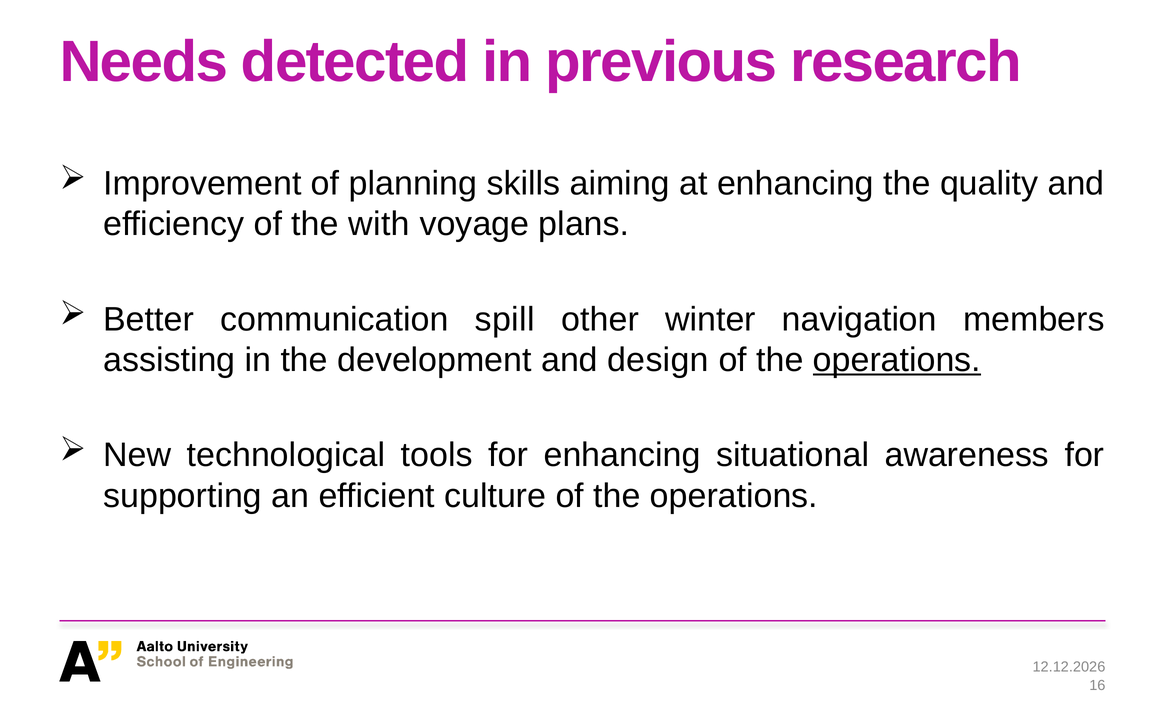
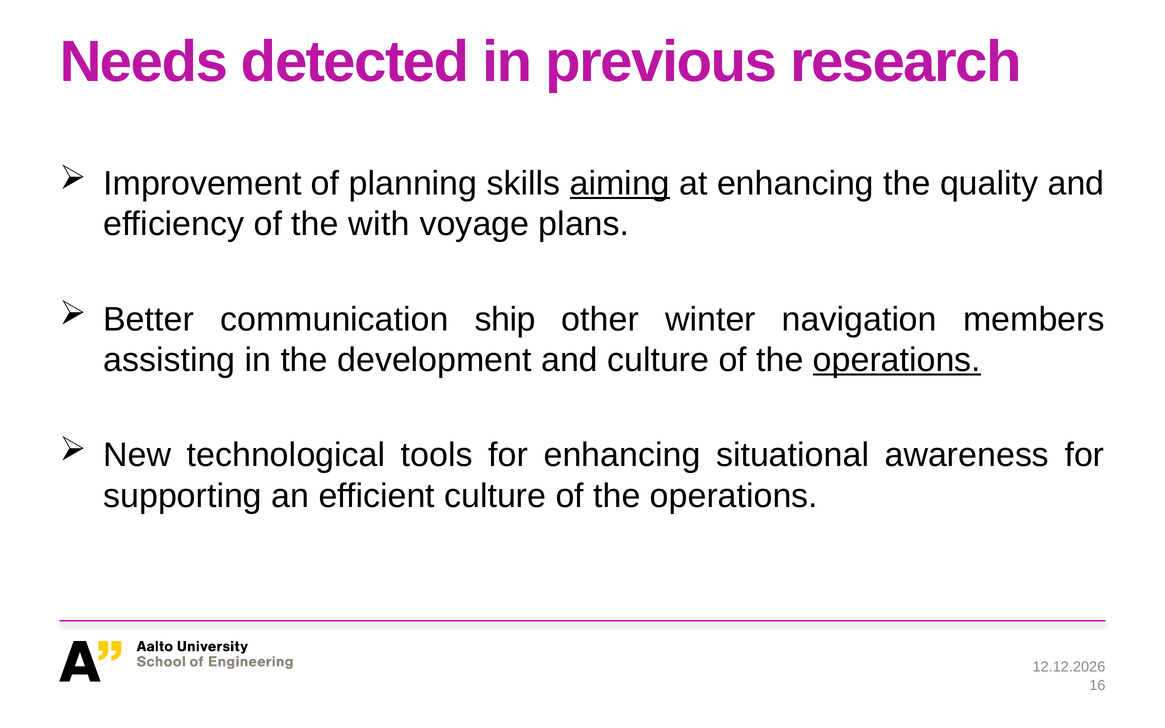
aiming underline: none -> present
spill: spill -> ship
and design: design -> culture
